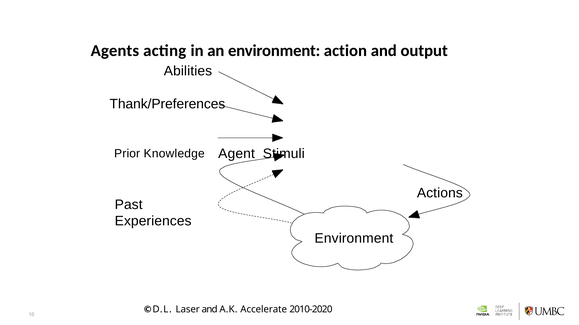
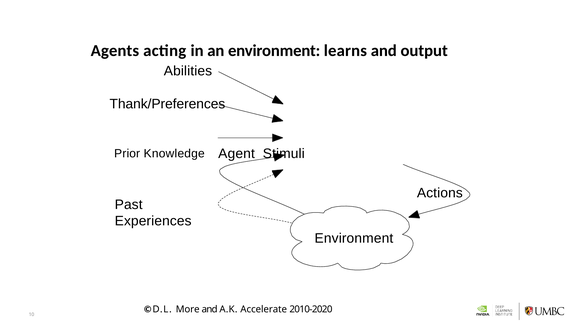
action: action -> learns
Laser: Laser -> More
